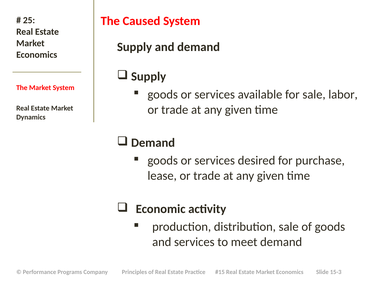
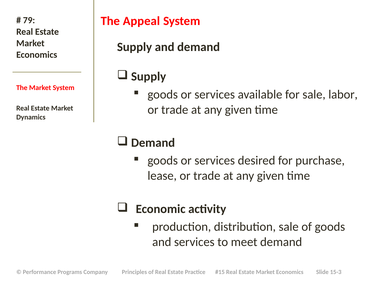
Caused: Caused -> Appeal
25: 25 -> 79
